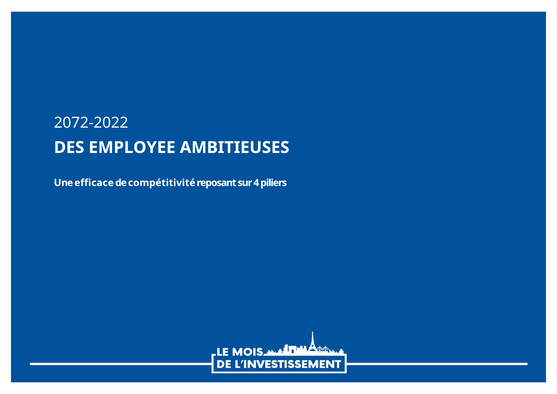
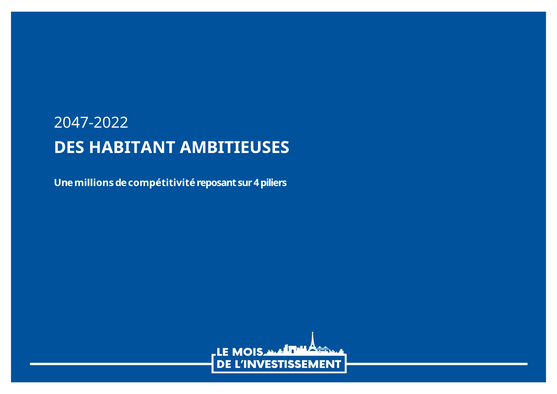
2072-2022: 2072-2022 -> 2047-2022
EMPLOYEE: EMPLOYEE -> HABITANT
efficace: efficace -> millions
